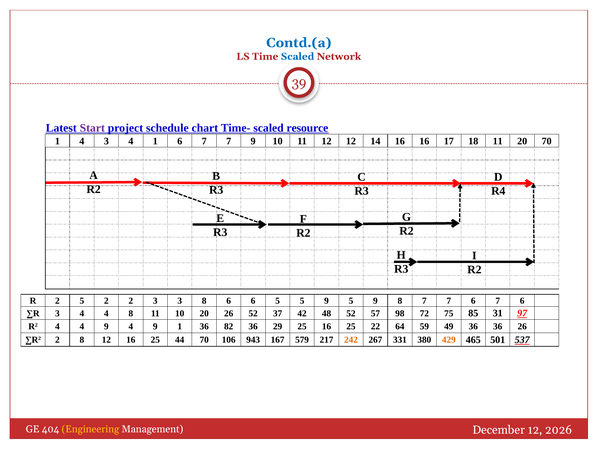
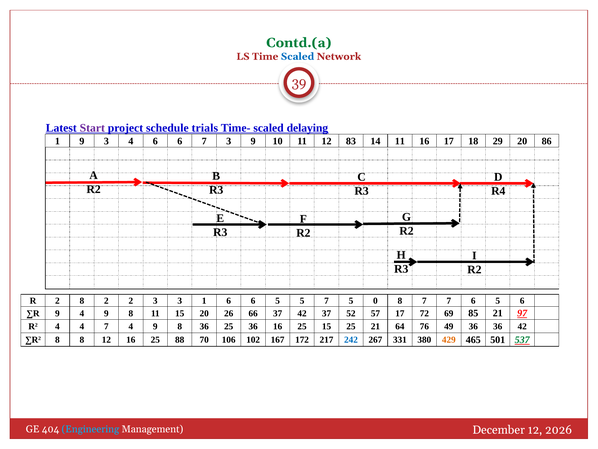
Contd.(a colour: blue -> green
chart: chart -> trials
resource: resource -> delaying
1 4: 4 -> 9
4 1: 1 -> 6
6 7 7: 7 -> 3
12 12: 12 -> 83
14 16: 16 -> 11
18 11: 11 -> 29
20 70: 70 -> 86
2 5: 5 -> 8
3 8: 8 -> 1
5 5 9: 9 -> 7
9 at (375, 300): 9 -> 0
7 6 7: 7 -> 5
∑R 3: 3 -> 9
4 at (106, 313): 4 -> 9
11 10: 10 -> 15
26 52: 52 -> 66
42 48: 48 -> 37
57 98: 98 -> 17
75: 75 -> 69
85 31: 31 -> 21
4 4 9: 9 -> 7
1 at (180, 326): 1 -> 8
36 82: 82 -> 25
36 29: 29 -> 16
25 16: 16 -> 15
25 22: 22 -> 21
59: 59 -> 76
36 26: 26 -> 42
∑R2 2: 2 -> 8
44: 44 -> 88
943: 943 -> 102
579: 579 -> 172
242 colour: orange -> blue
537 colour: black -> green
Engineering colour: yellow -> light blue
